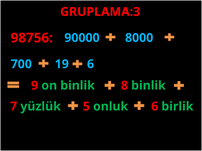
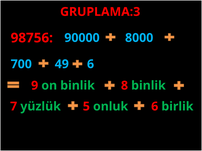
19: 19 -> 49
